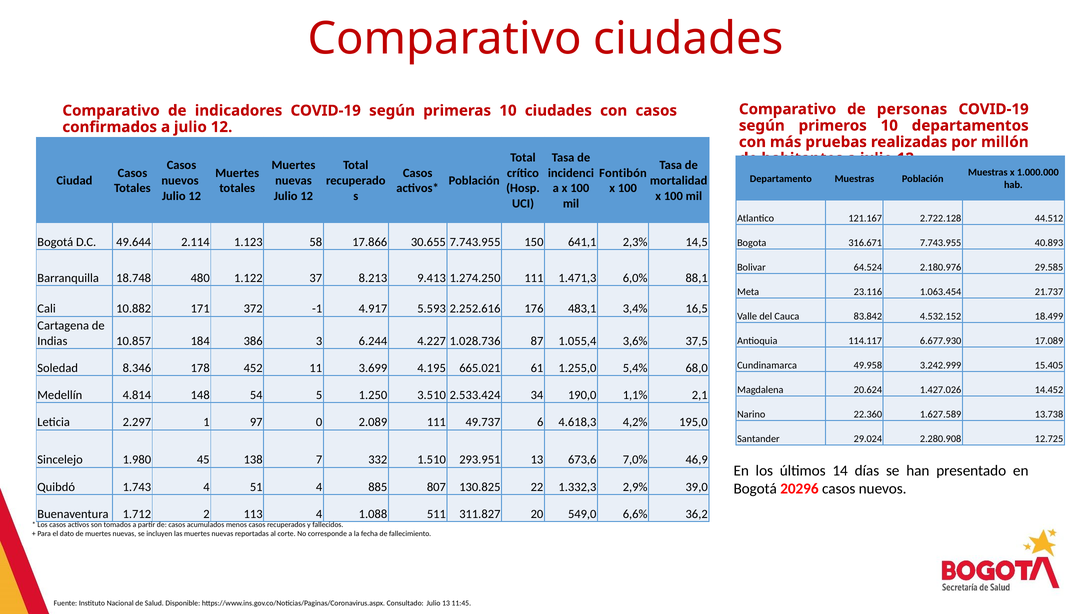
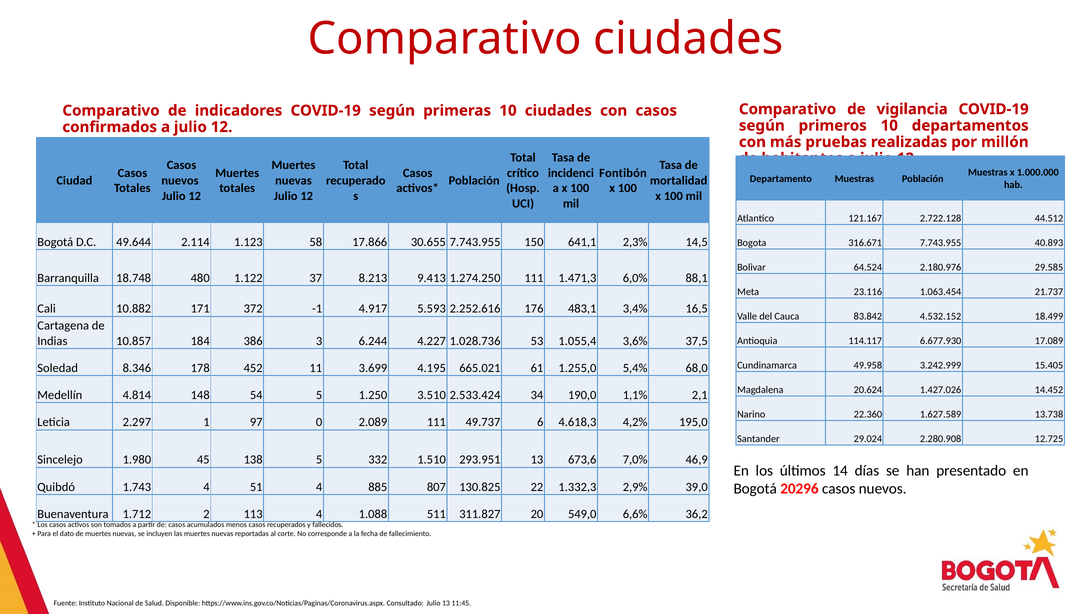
personas: personas -> vigilancia
87: 87 -> 53
138 7: 7 -> 5
